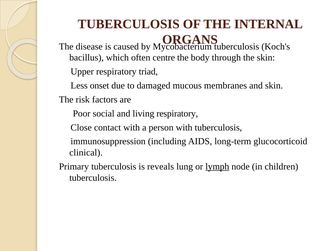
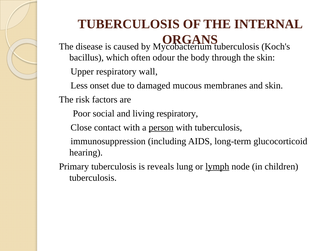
centre: centre -> odour
triad: triad -> wall
person underline: none -> present
clinical: clinical -> hearing
